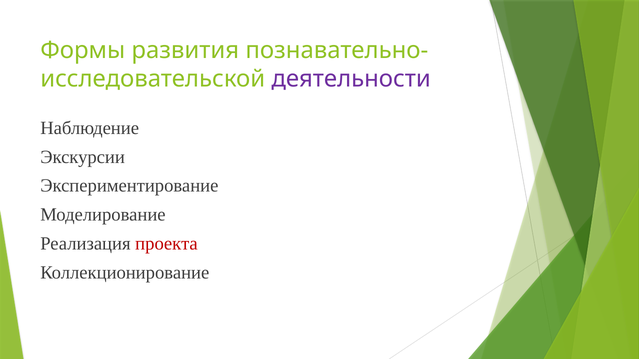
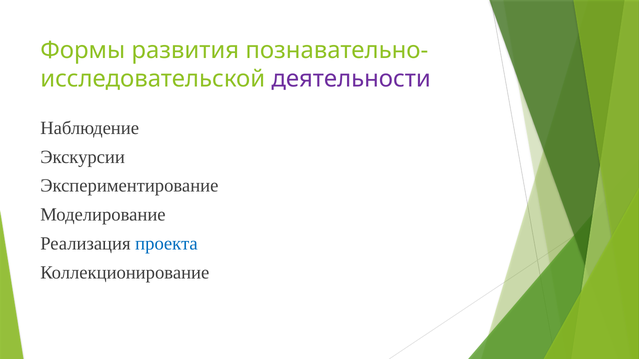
проекта colour: red -> blue
